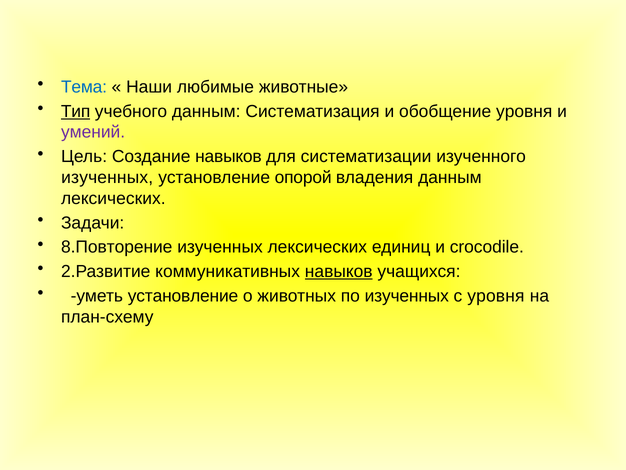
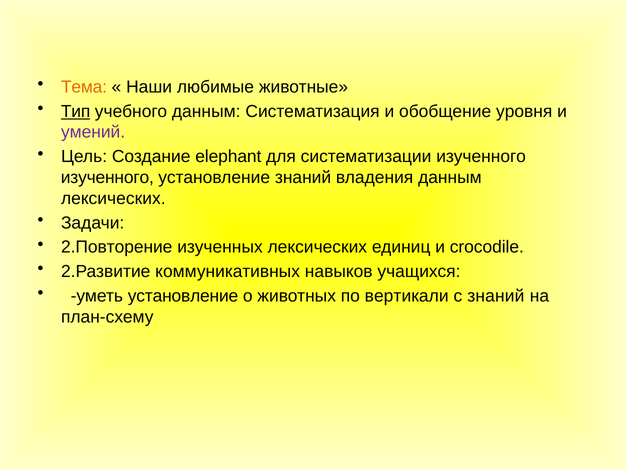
Тема colour: blue -> orange
Создание навыков: навыков -> elephant
изученных at (107, 177): изученных -> изученного
установление опорой: опорой -> знаний
8.Повторение: 8.Повторение -> 2.Повторение
навыков at (339, 271) underline: present -> none
по изученных: изученных -> вертикали
с уровня: уровня -> знаний
